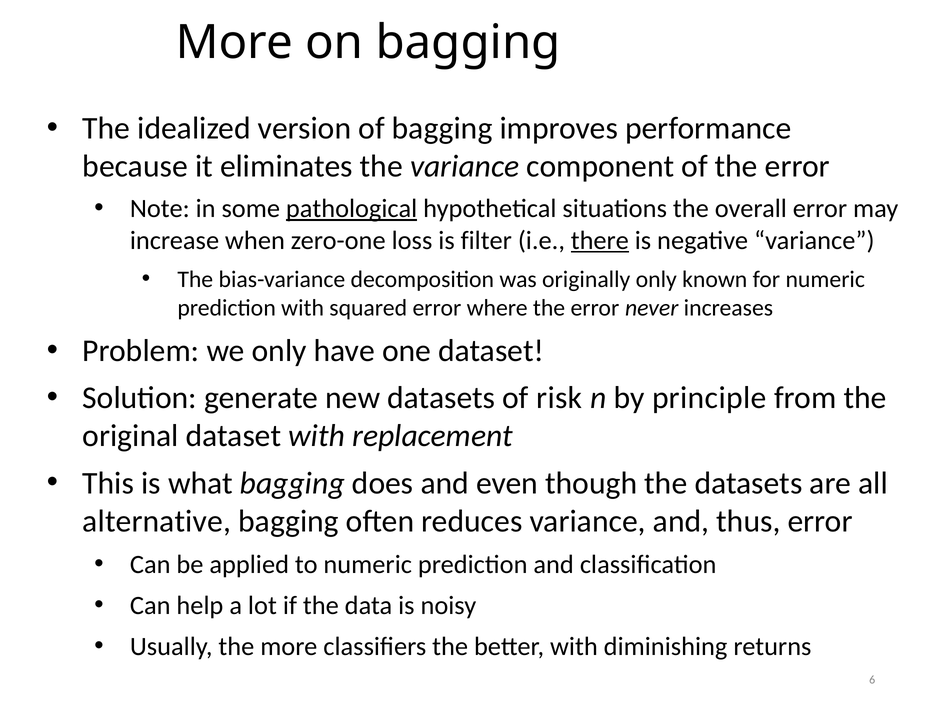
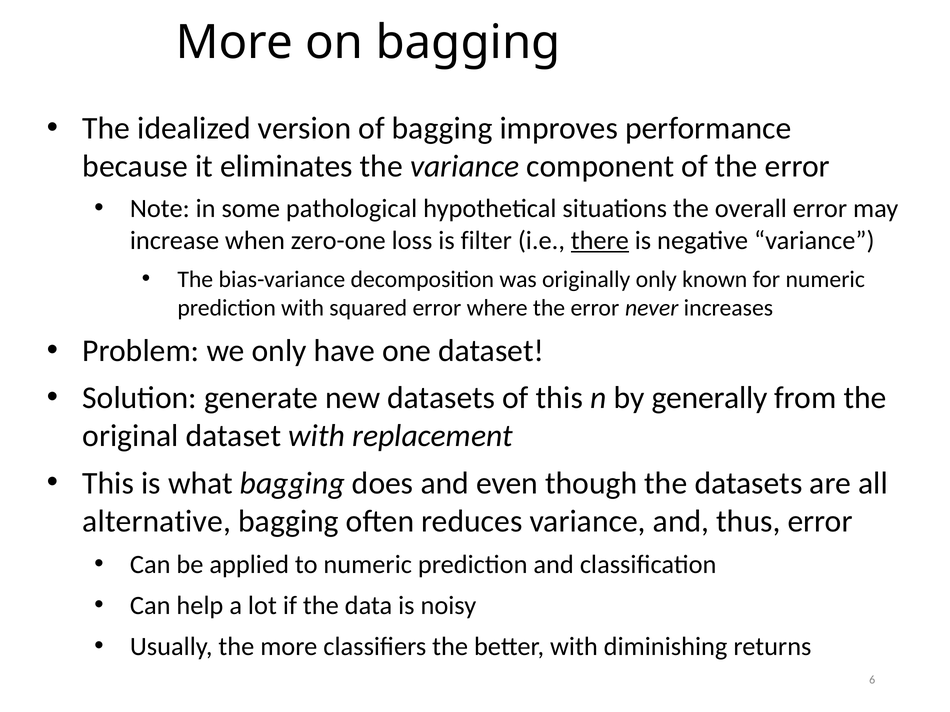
pathological underline: present -> none
of risk: risk -> this
principle: principle -> generally
